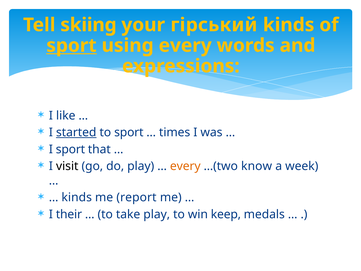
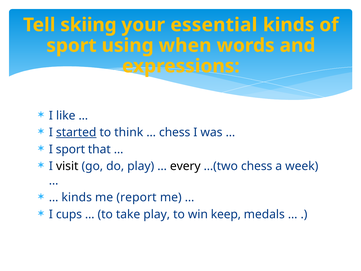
гірський: гірський -> essential
sport at (71, 45) underline: present -> none
using every: every -> when
to sport: sport -> think
times at (175, 132): times -> chess
every at (185, 166) colour: orange -> black
…(two know: know -> chess
their: their -> cups
